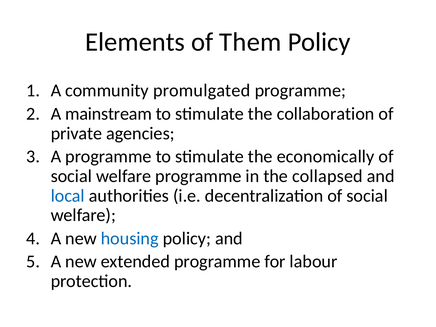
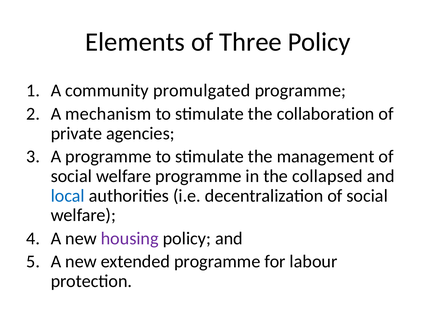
Them: Them -> Three
mainstream: mainstream -> mechanism
economically: economically -> management
housing colour: blue -> purple
